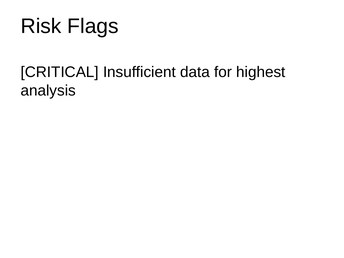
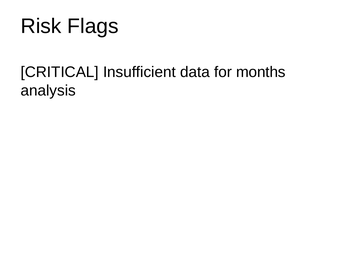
highest: highest -> months
